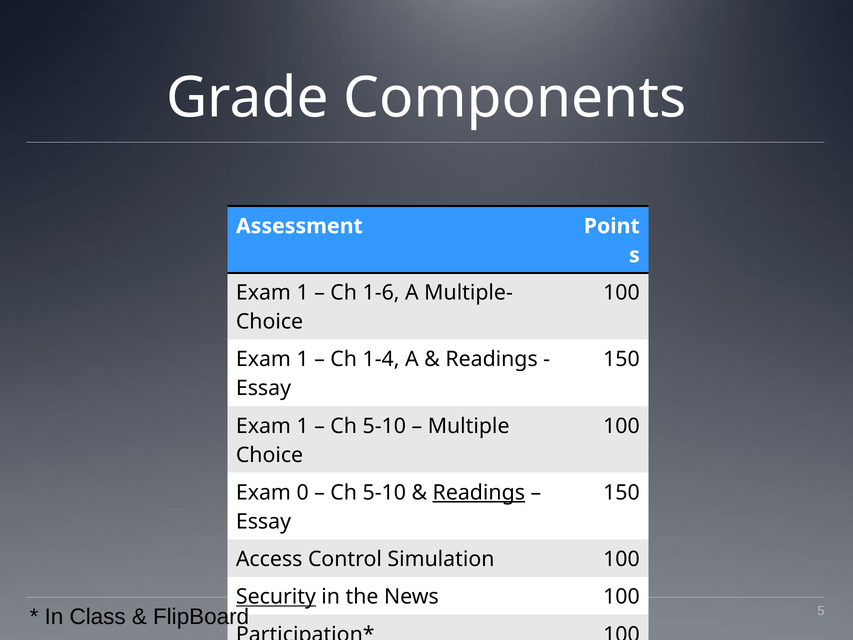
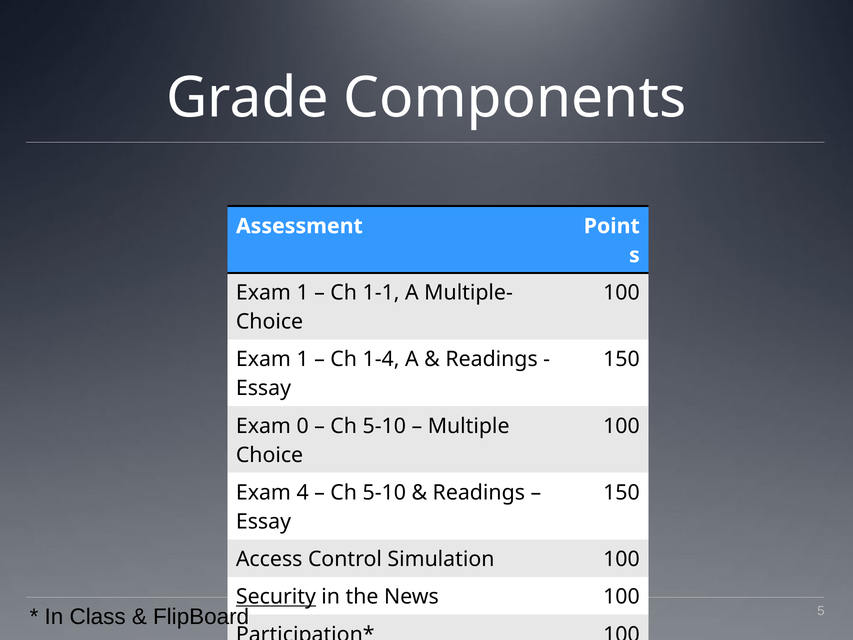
1-6: 1-6 -> 1-1
1 at (303, 426): 1 -> 0
0: 0 -> 4
Readings at (479, 492) underline: present -> none
